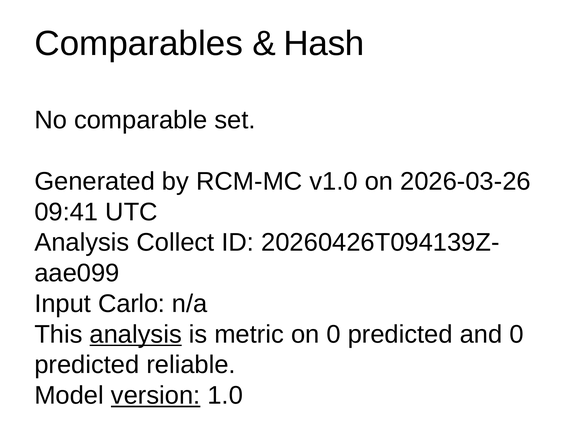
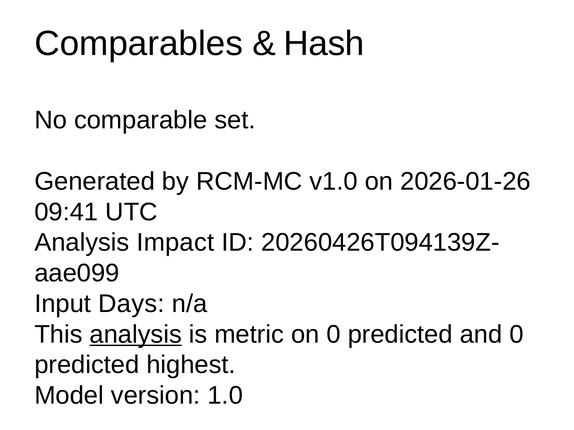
2026-03-26: 2026-03-26 -> 2026-01-26
Collect: Collect -> Impact
Carlo: Carlo -> Days
reliable: reliable -> highest
version underline: present -> none
